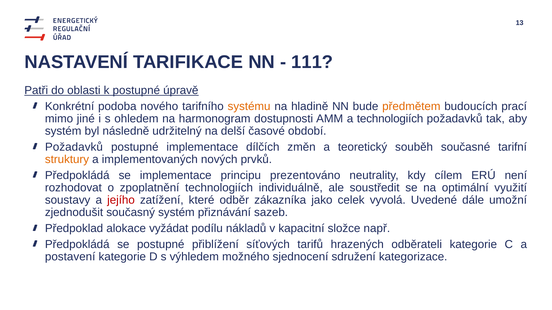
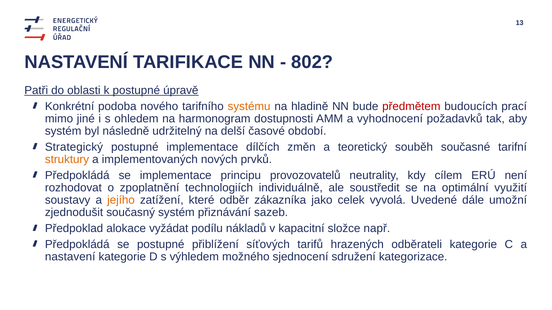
111: 111 -> 802
předmětem colour: orange -> red
a technologiích: technologiích -> vyhodnocení
Požadavků at (74, 147): Požadavků -> Strategický
prezentováno: prezentováno -> provozovatelů
jejího colour: red -> orange
postavení at (70, 257): postavení -> nastavení
